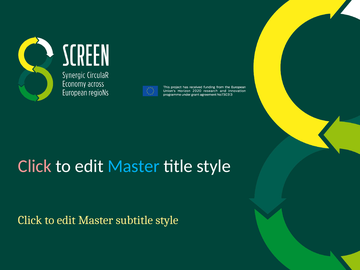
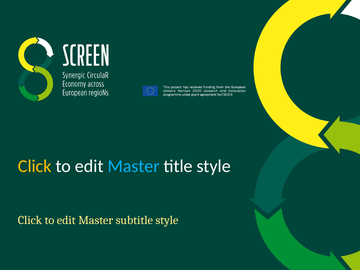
Click at (35, 166) colour: pink -> yellow
